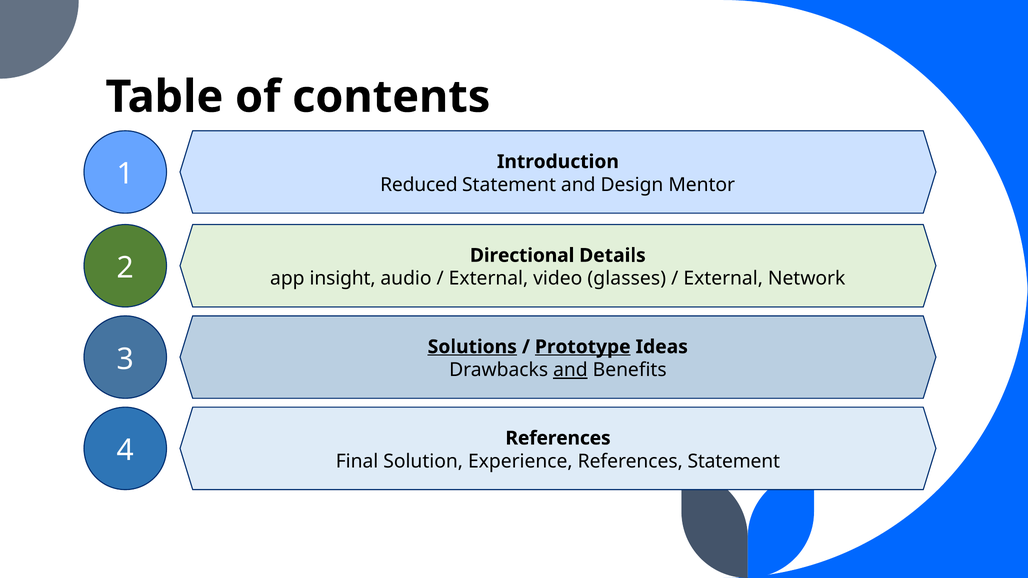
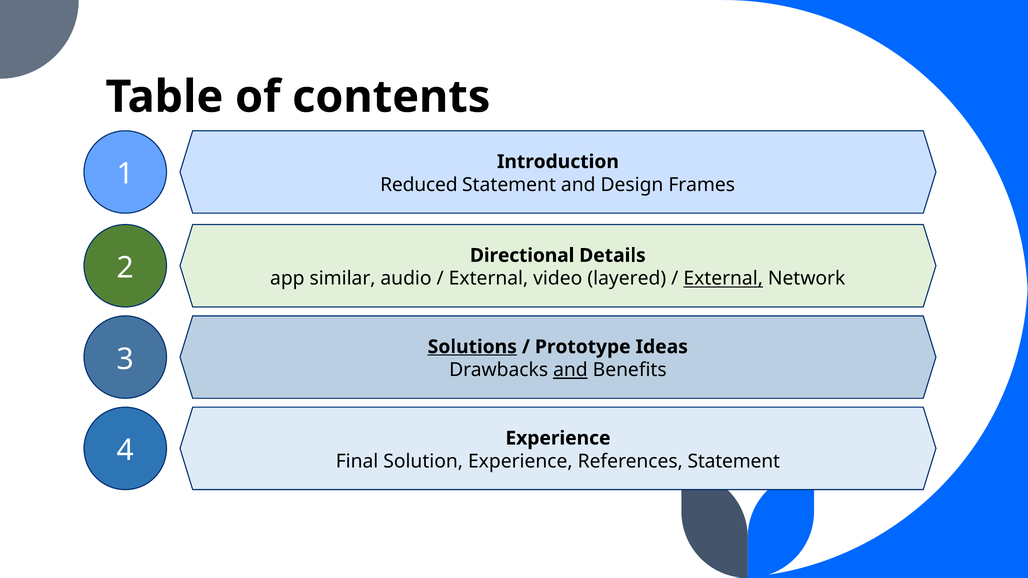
Mentor: Mentor -> Frames
insight: insight -> similar
glasses: glasses -> layered
External at (723, 279) underline: none -> present
Prototype underline: present -> none
4 References: References -> Experience
